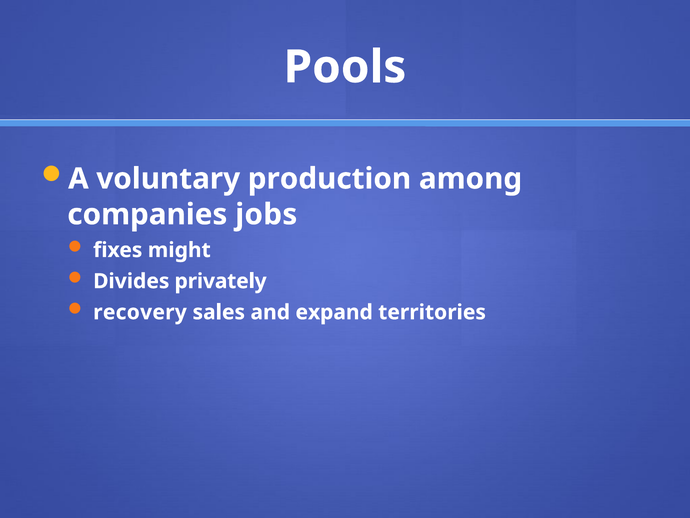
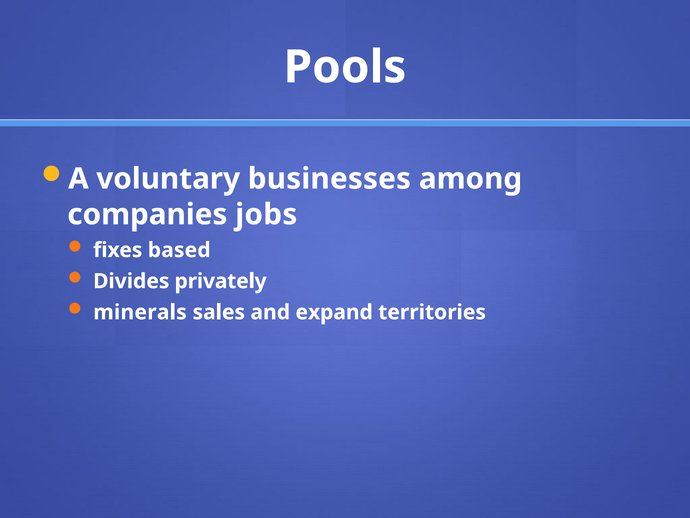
production: production -> businesses
might: might -> based
recovery: recovery -> minerals
